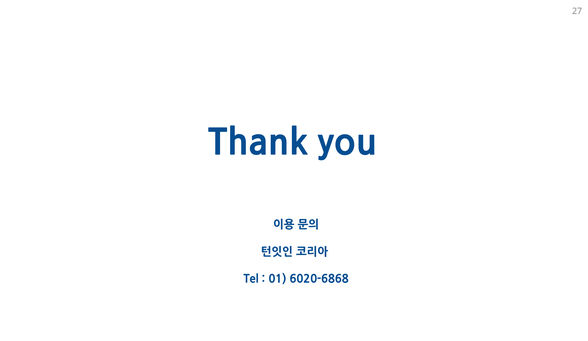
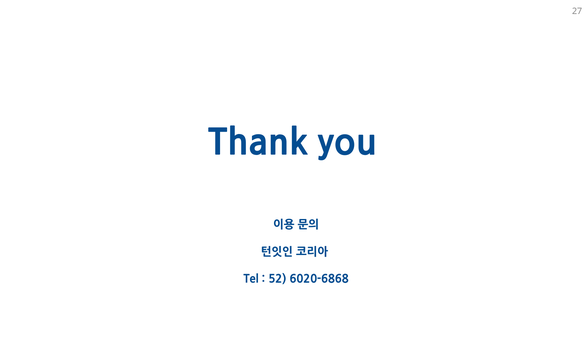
01: 01 -> 52
